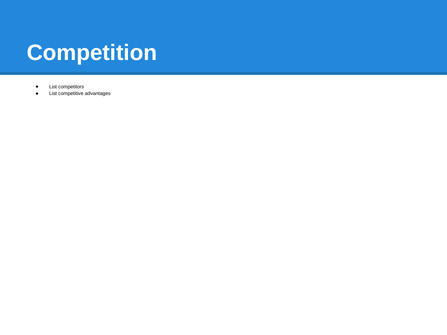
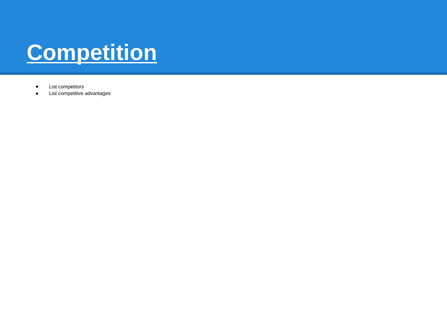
Competition underline: none -> present
